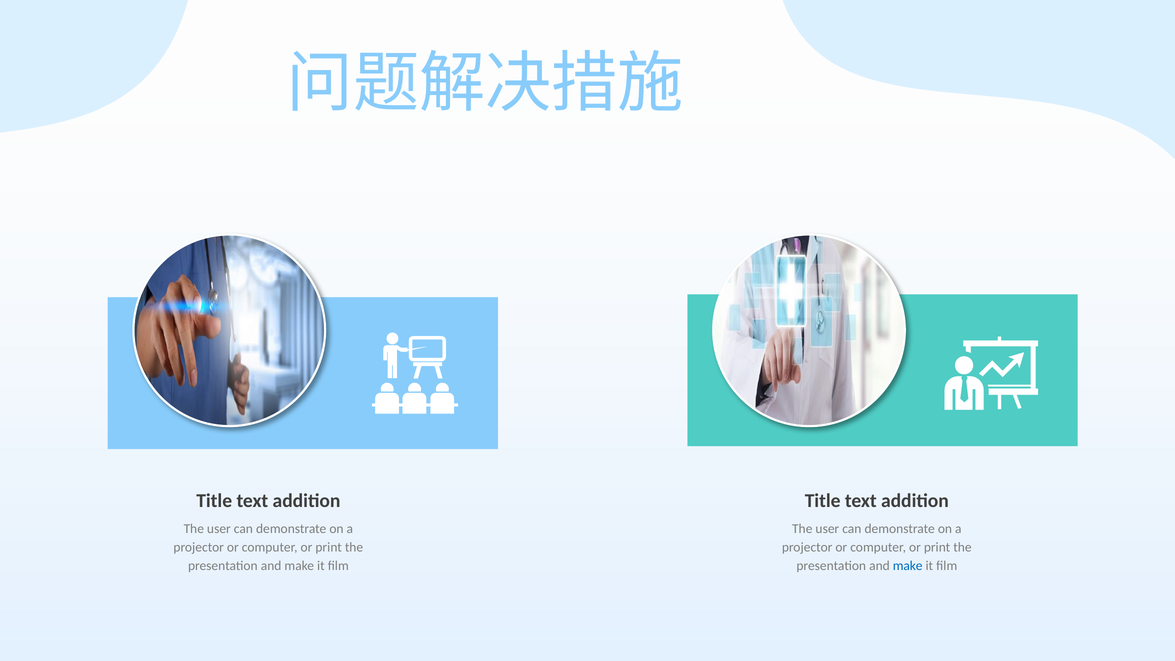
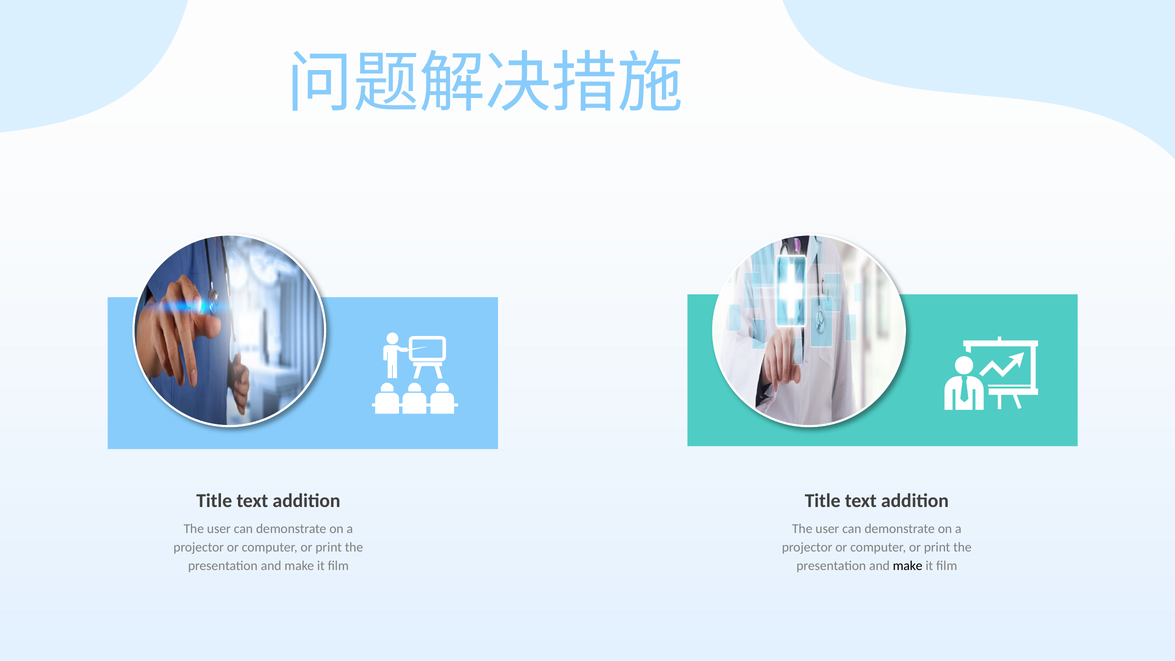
make at (908, 566) colour: blue -> black
